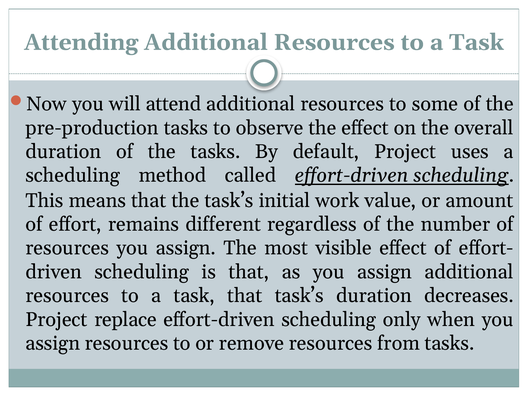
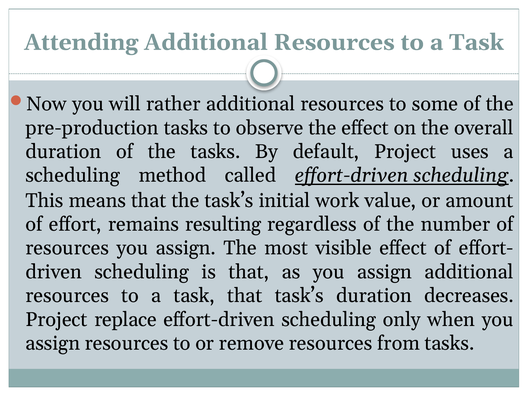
attend: attend -> rather
different: different -> resulting
